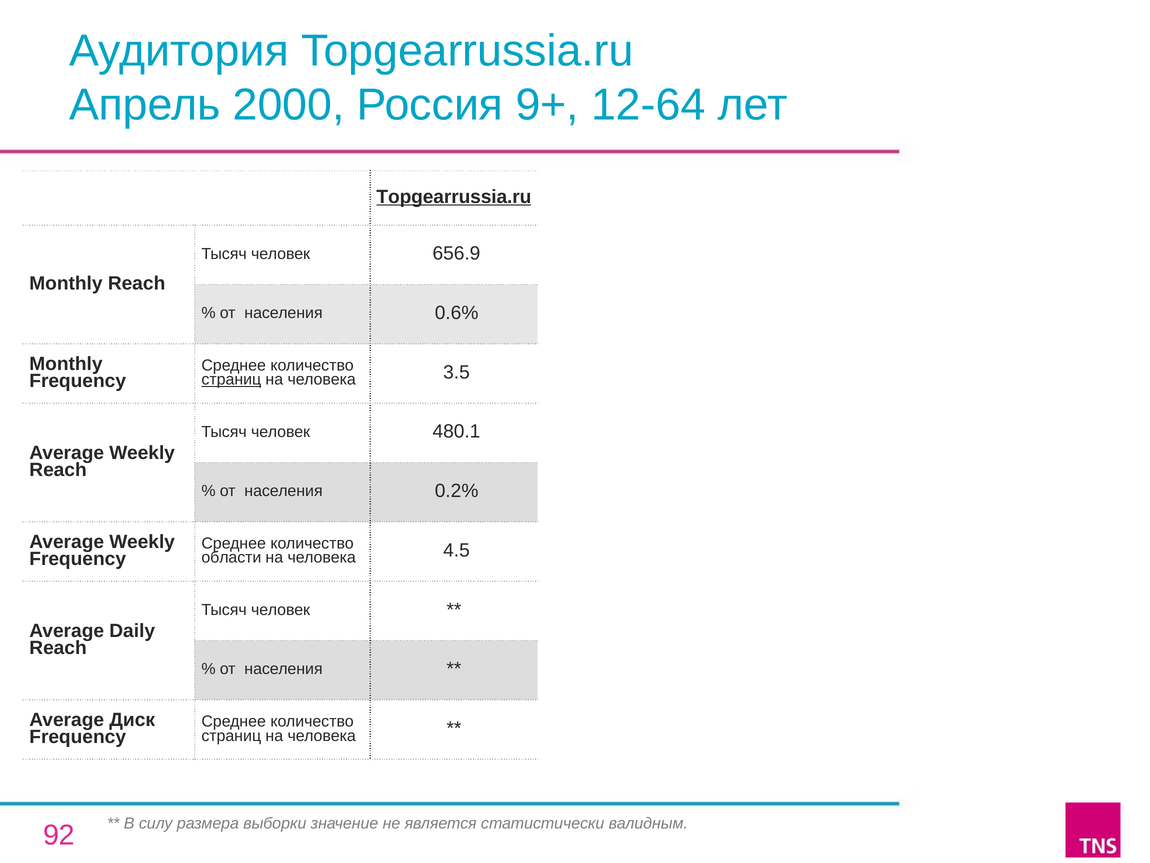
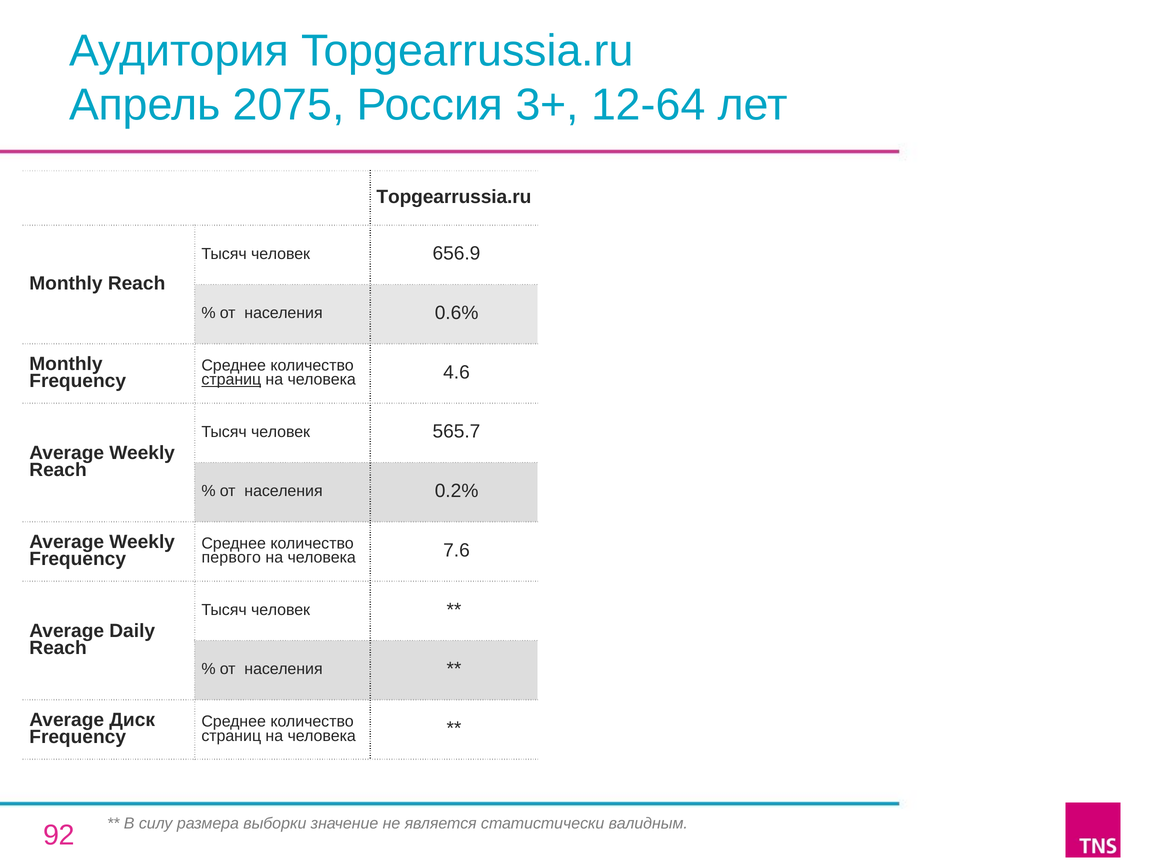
2000: 2000 -> 2075
9+: 9+ -> 3+
Topgearrussia.ru at (454, 197) underline: present -> none
3.5: 3.5 -> 4.6
480.1: 480.1 -> 565.7
области: области -> первого
4.5: 4.5 -> 7.6
